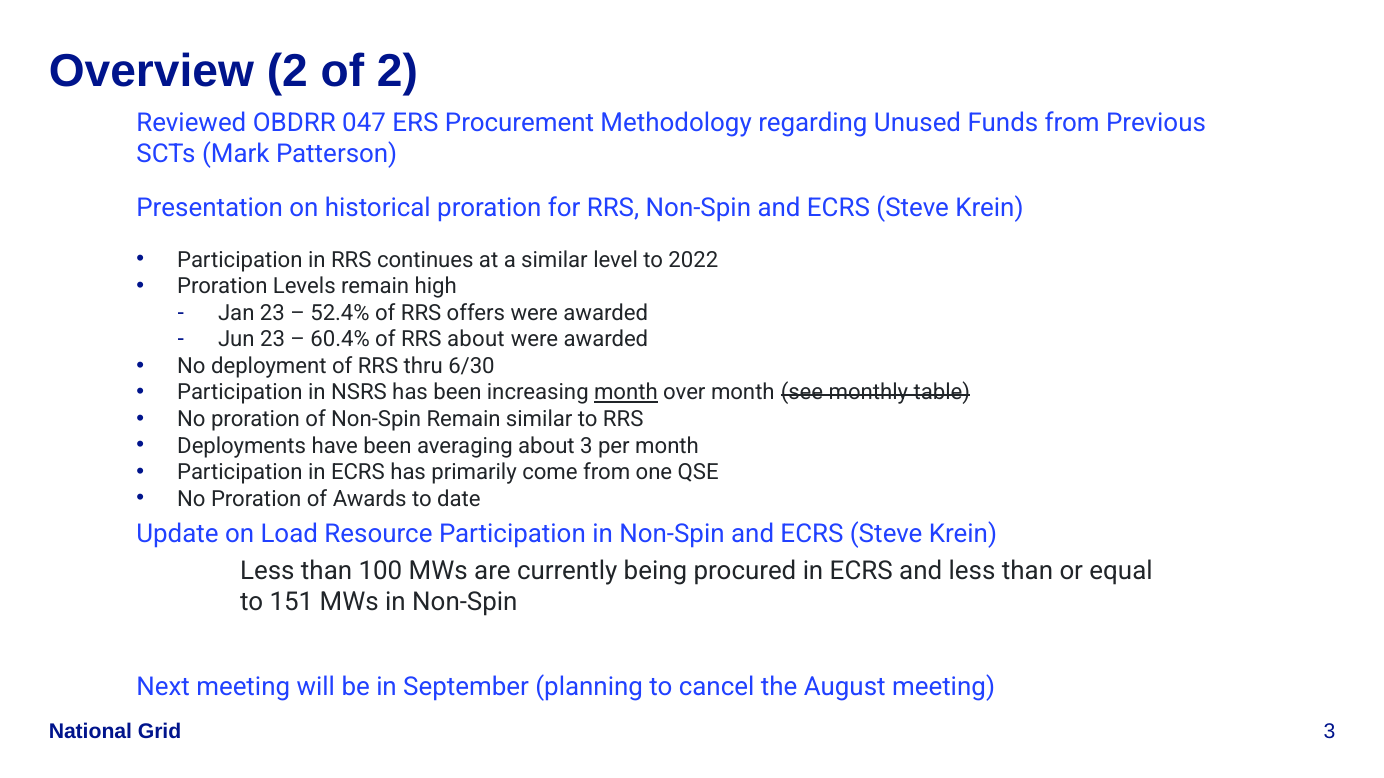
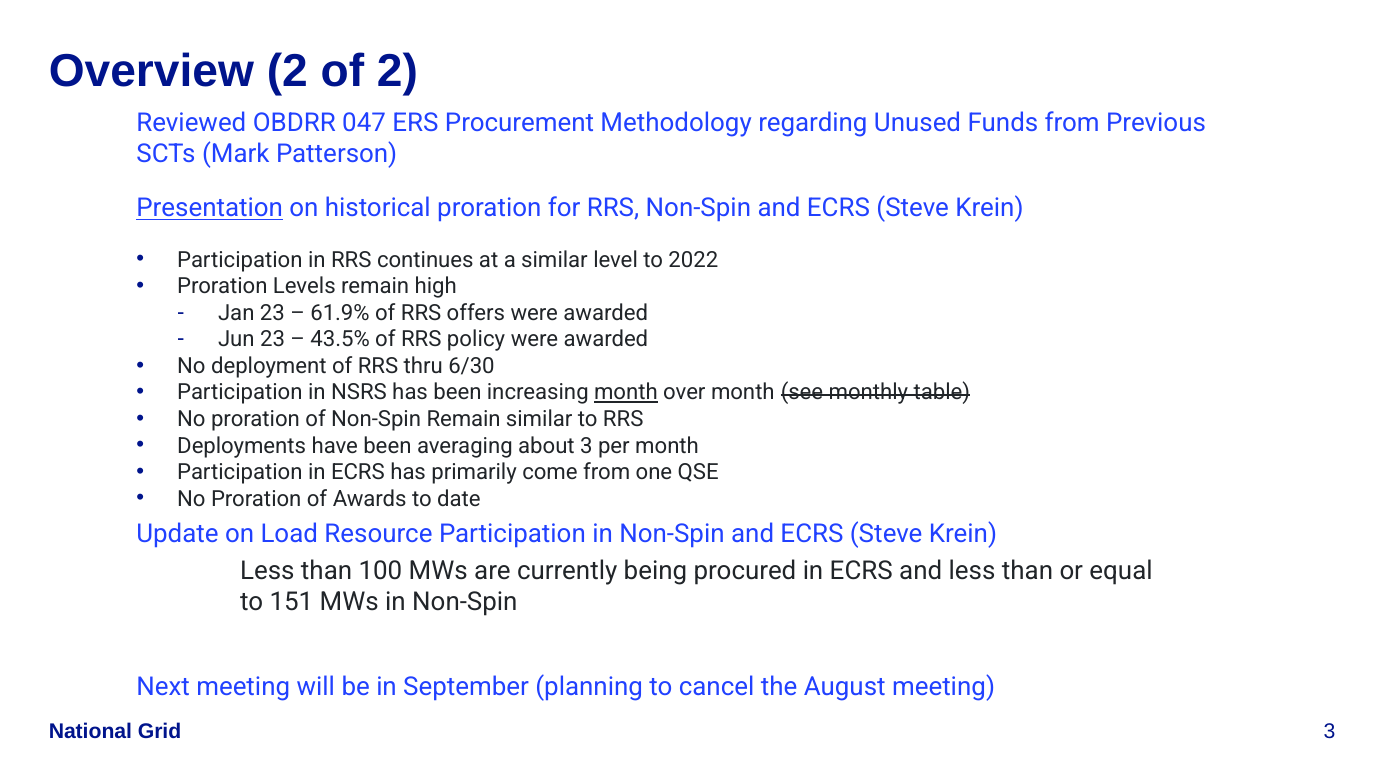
Presentation underline: none -> present
52.4%: 52.4% -> 61.9%
60.4%: 60.4% -> 43.5%
RRS about: about -> policy
